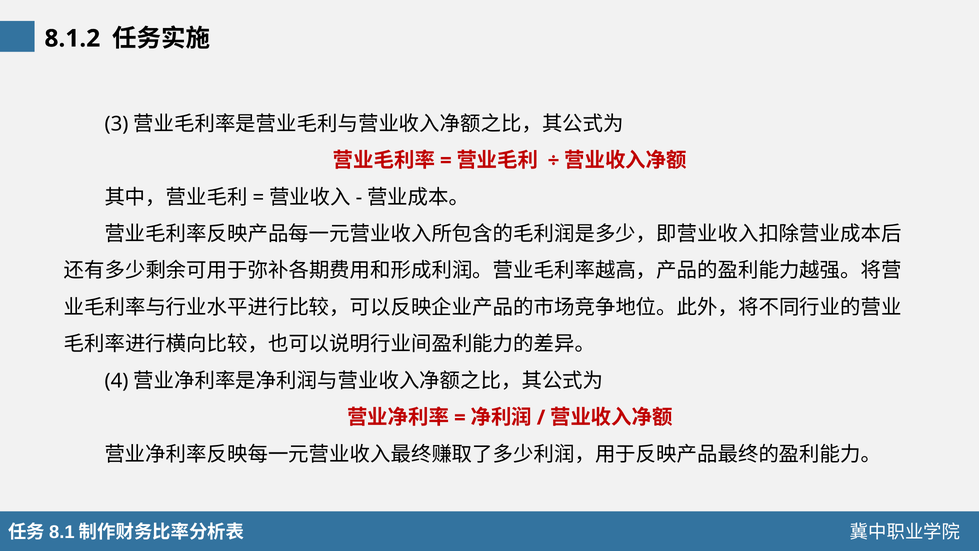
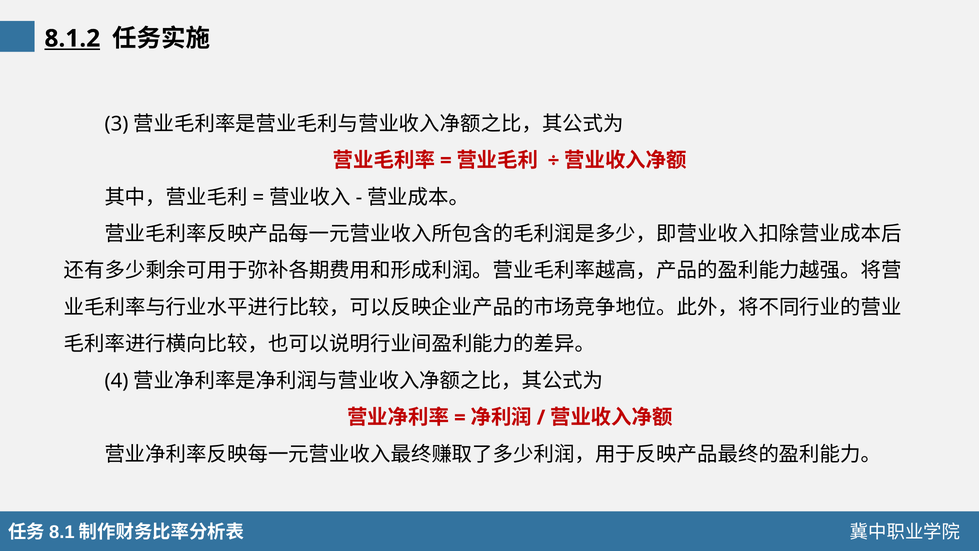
8.1.2 underline: none -> present
